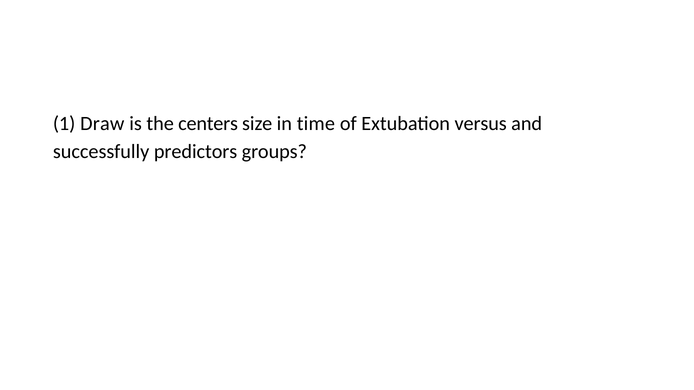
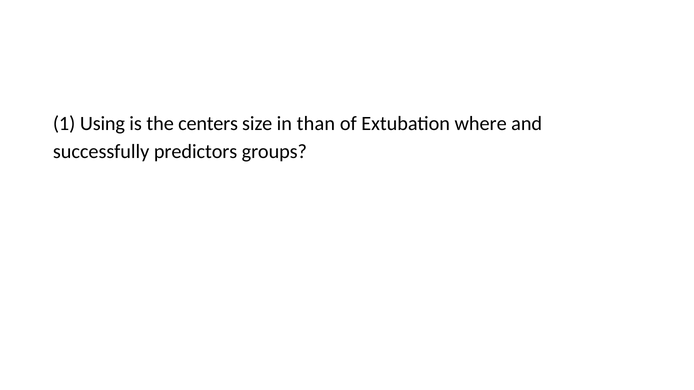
Draw: Draw -> Using
time: time -> than
versus: versus -> where
